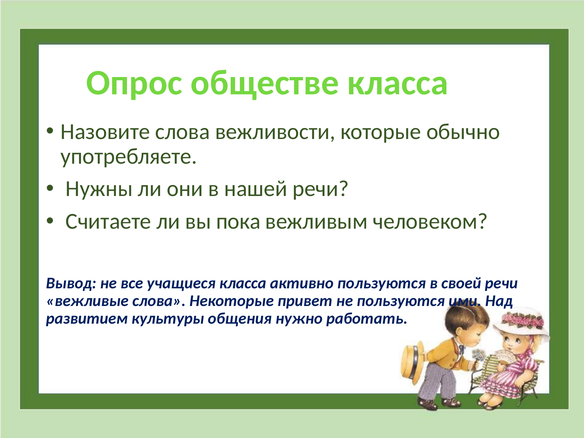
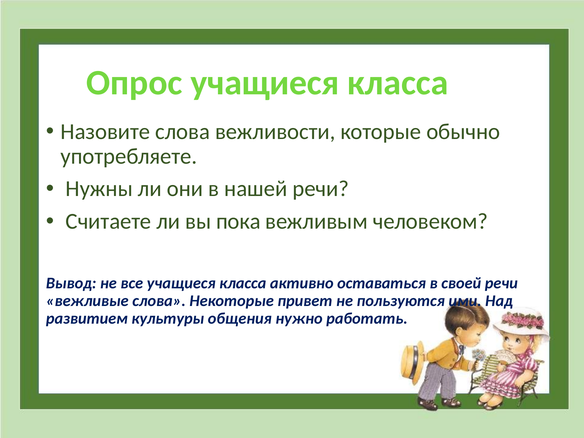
Опрос обществе: обществе -> учащиеся
активно пользуются: пользуются -> оставаться
